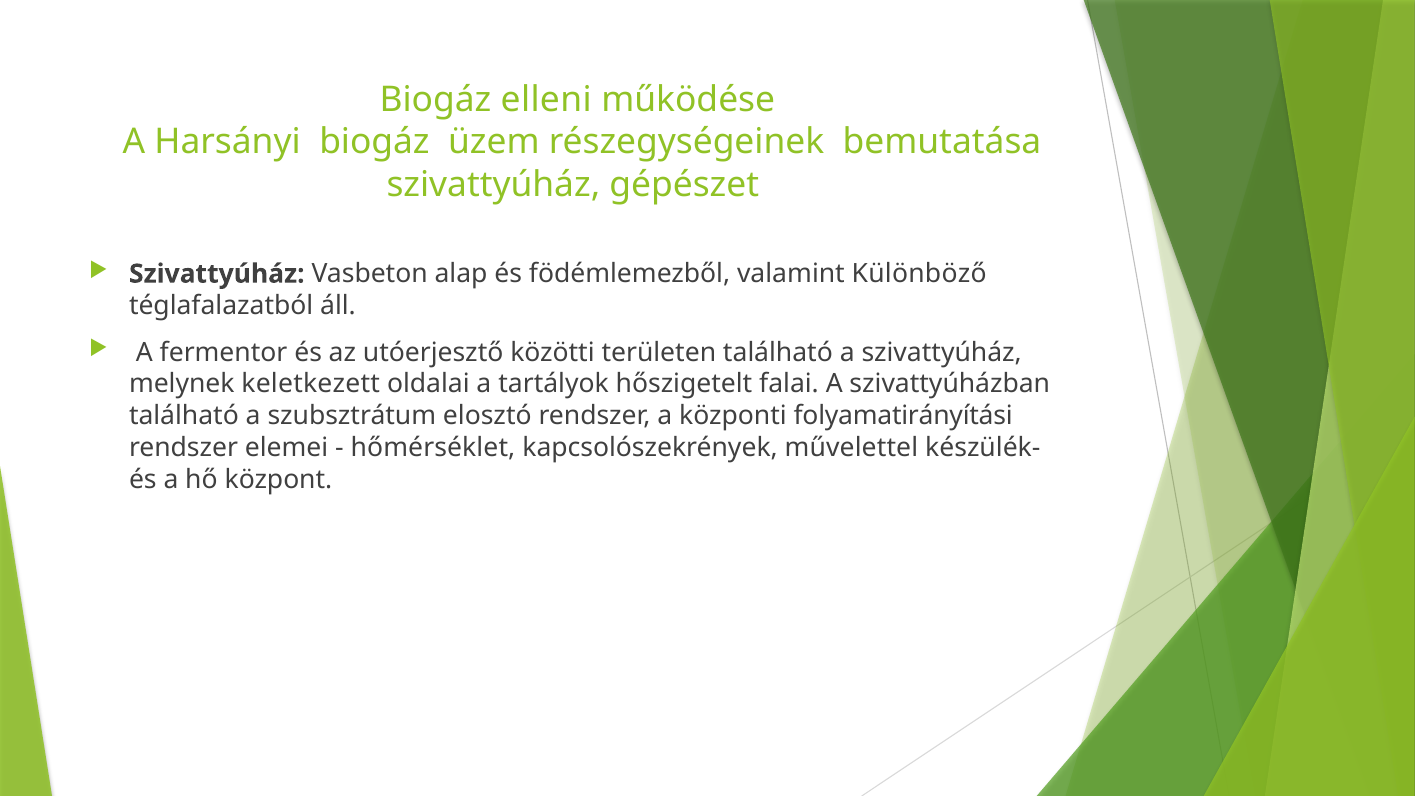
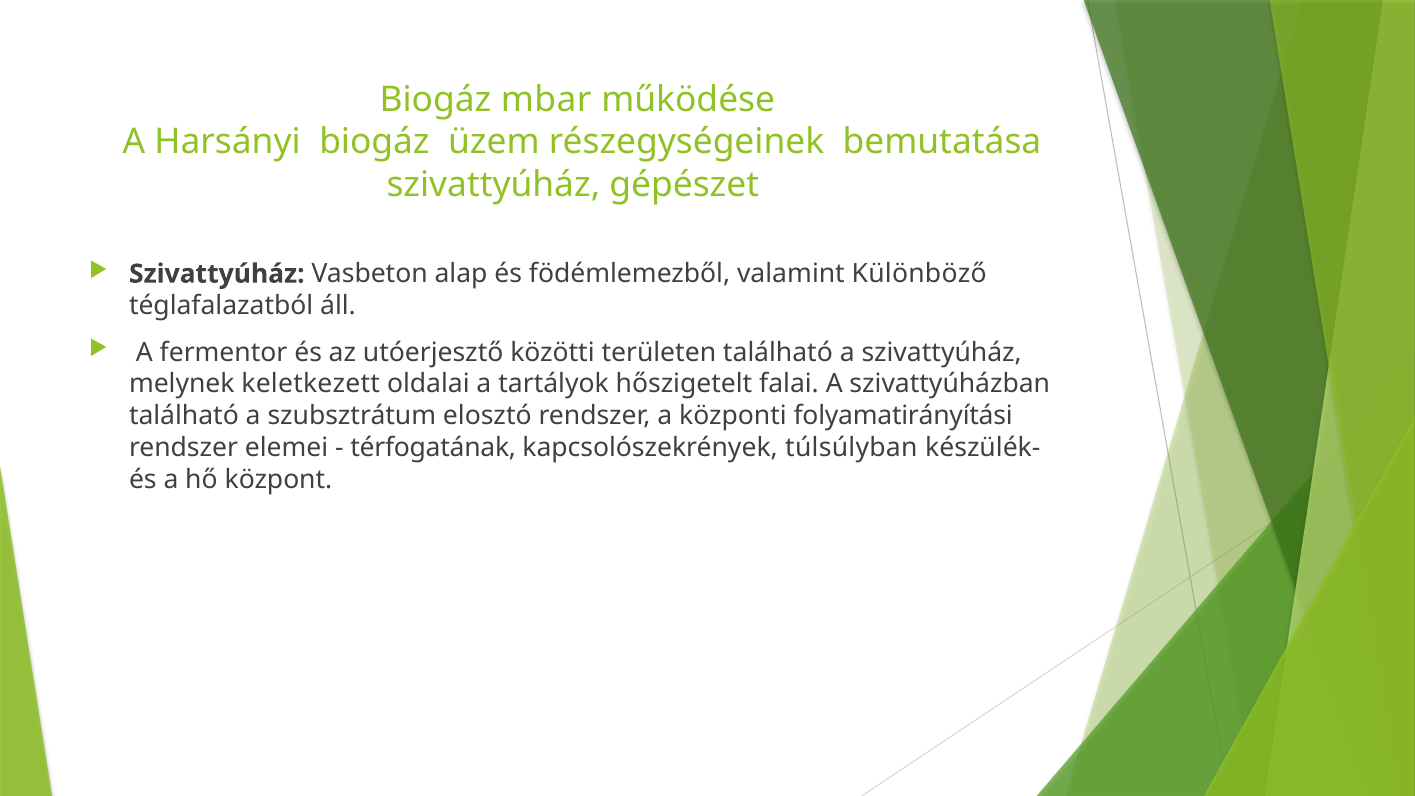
elleni: elleni -> mbar
hőmérséklet: hőmérséklet -> térfogatának
művelettel: művelettel -> túlsúlyban
